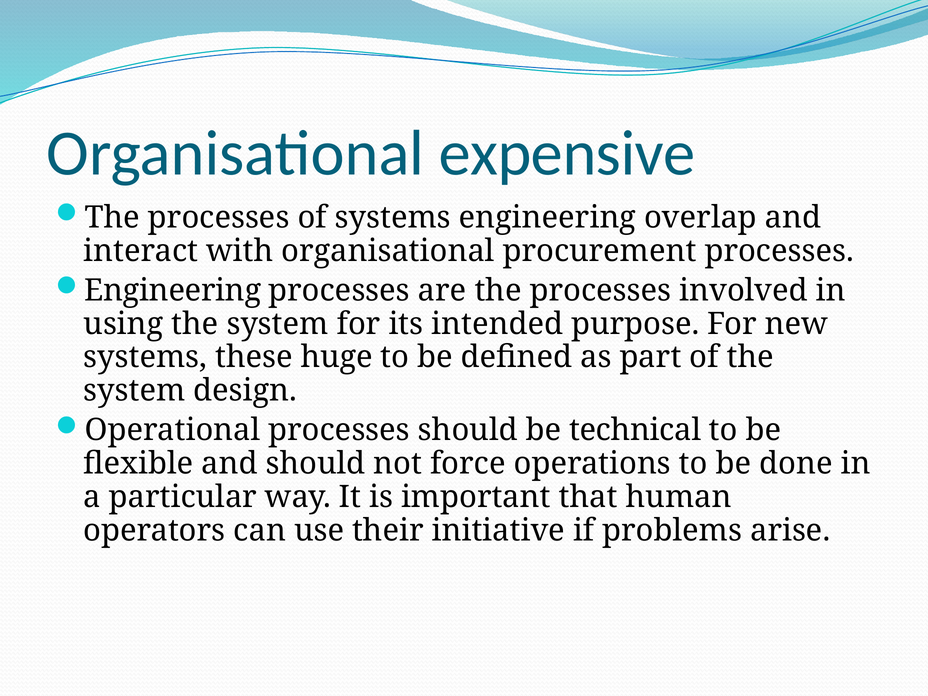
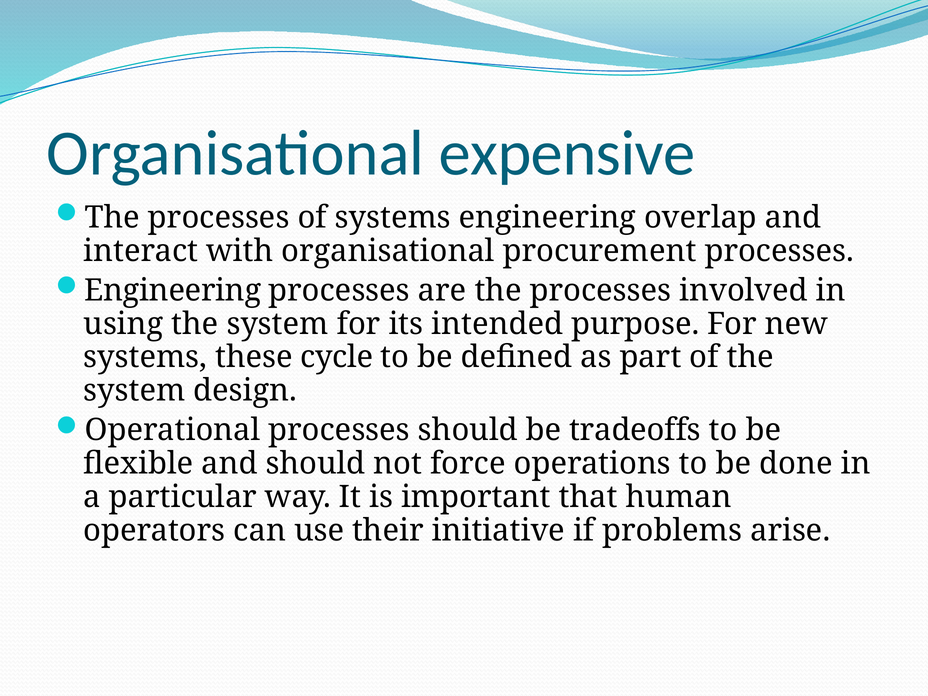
huge: huge -> cycle
technical: technical -> tradeoffs
